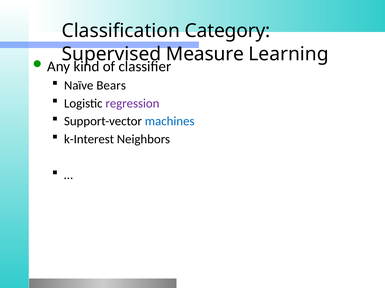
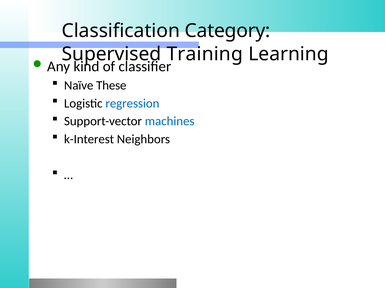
Measure: Measure -> Training
Bears: Bears -> These
regression colour: purple -> blue
